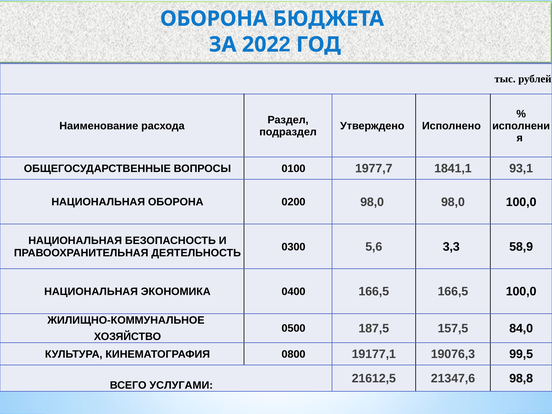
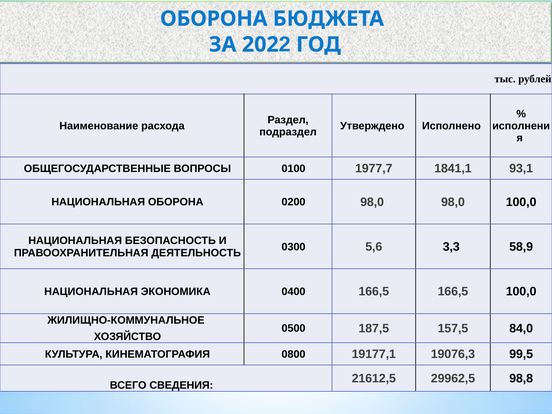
21347,6: 21347,6 -> 29962,5
УСЛУГАМИ: УСЛУГАМИ -> СВЕДЕНИЯ
